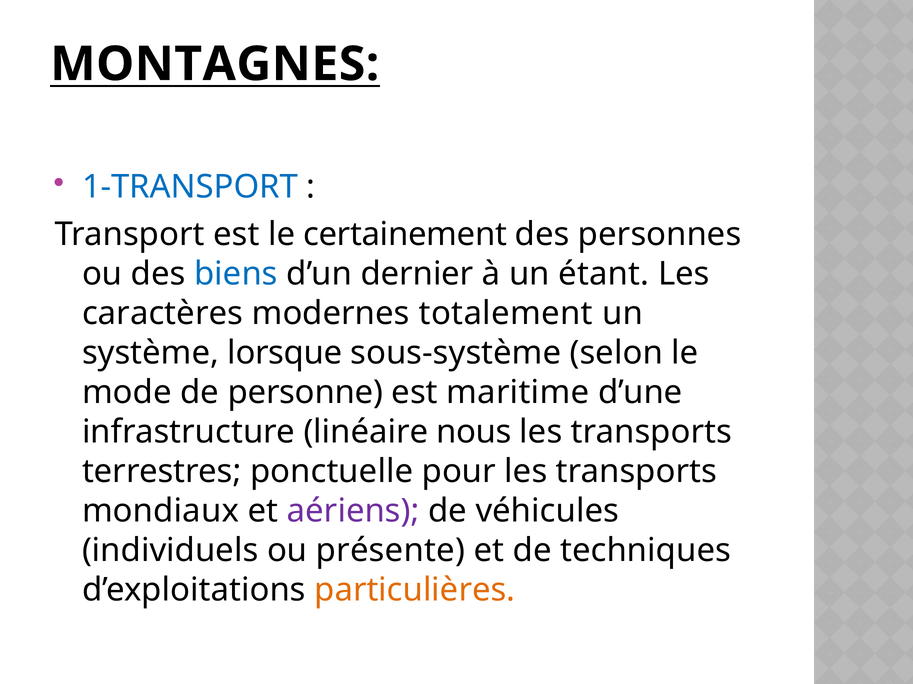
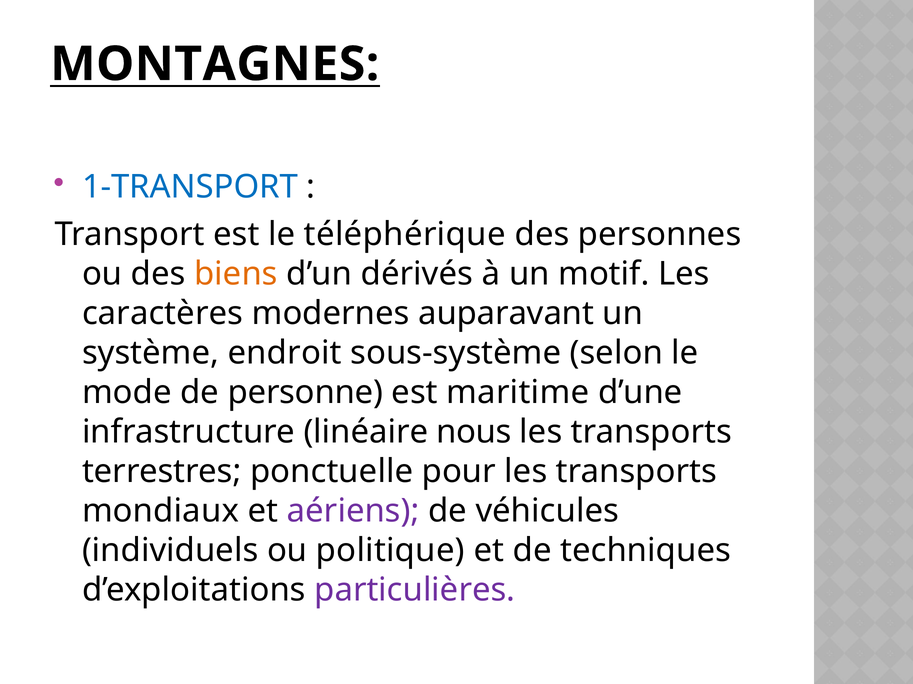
certainement: certainement -> téléphérique
biens colour: blue -> orange
dernier: dernier -> dérivés
étant: étant -> motif
totalement: totalement -> auparavant
lorsque: lorsque -> endroit
présente: présente -> politique
particulières colour: orange -> purple
